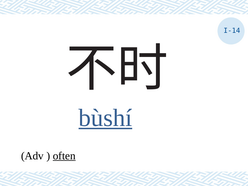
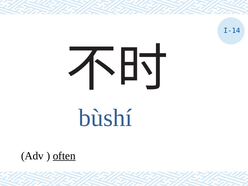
bùshí underline: present -> none
